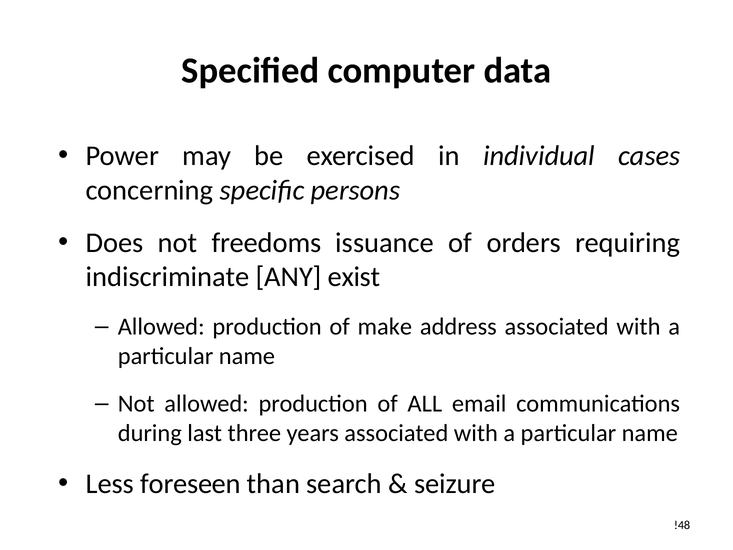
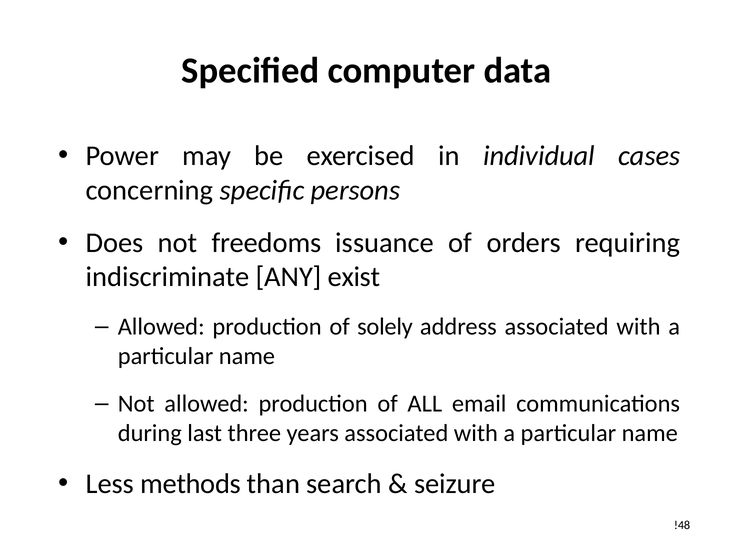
make: make -> solely
foreseen: foreseen -> methods
